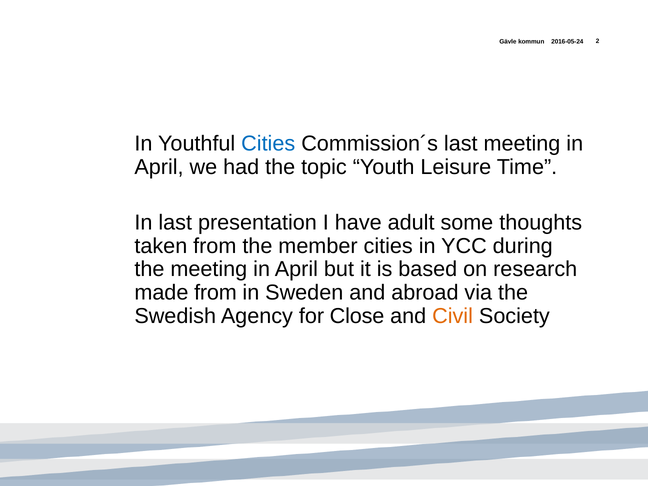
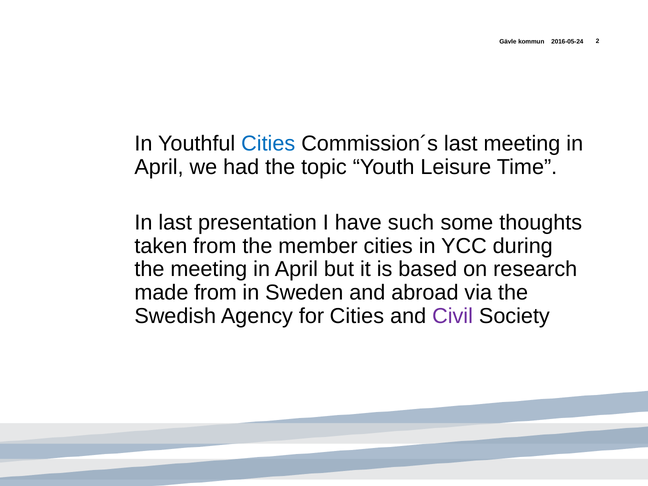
adult: adult -> such
for Close: Close -> Cities
Civil colour: orange -> purple
